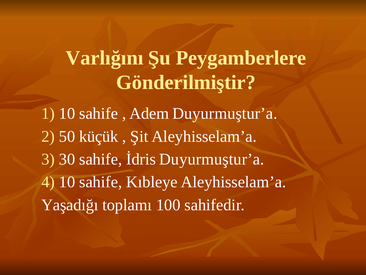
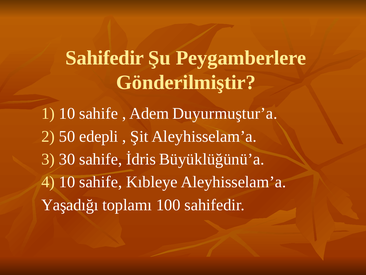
Varlığını at (105, 58): Varlığını -> Sahifedir
küçük: küçük -> edepli
İdris Duyurmuştur’a: Duyurmuştur’a -> Büyüklüğünü’a
